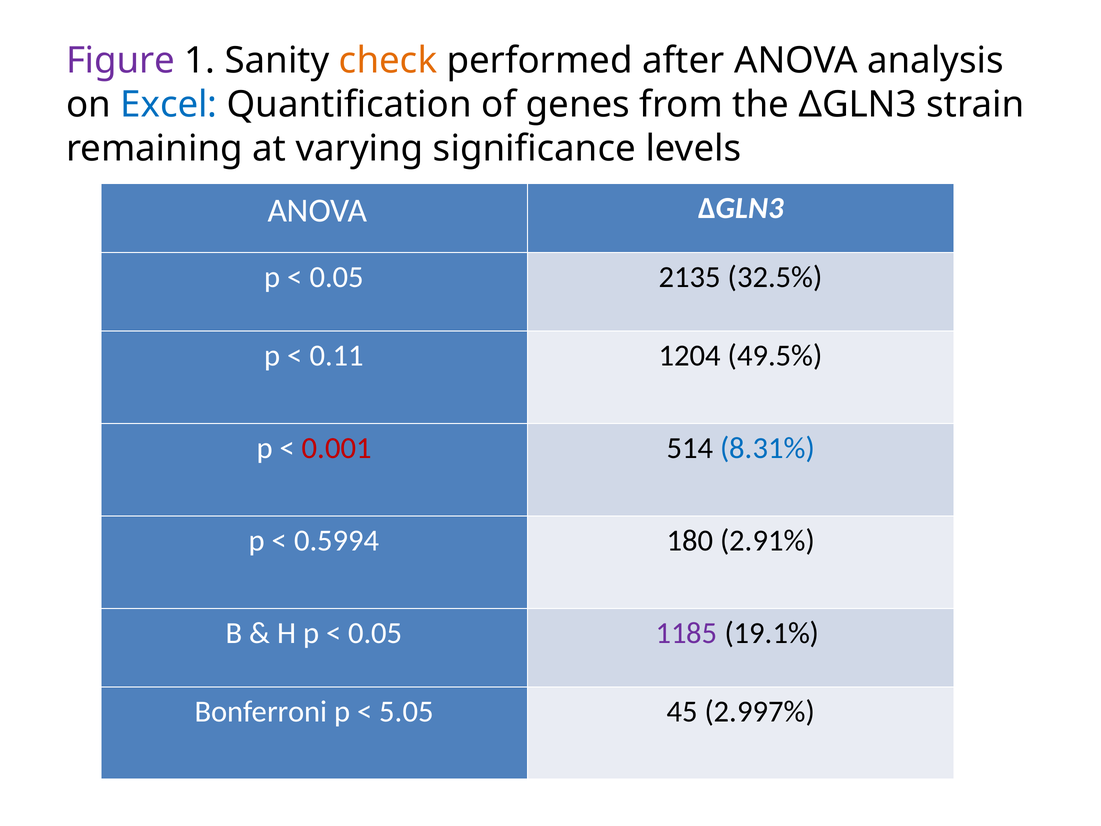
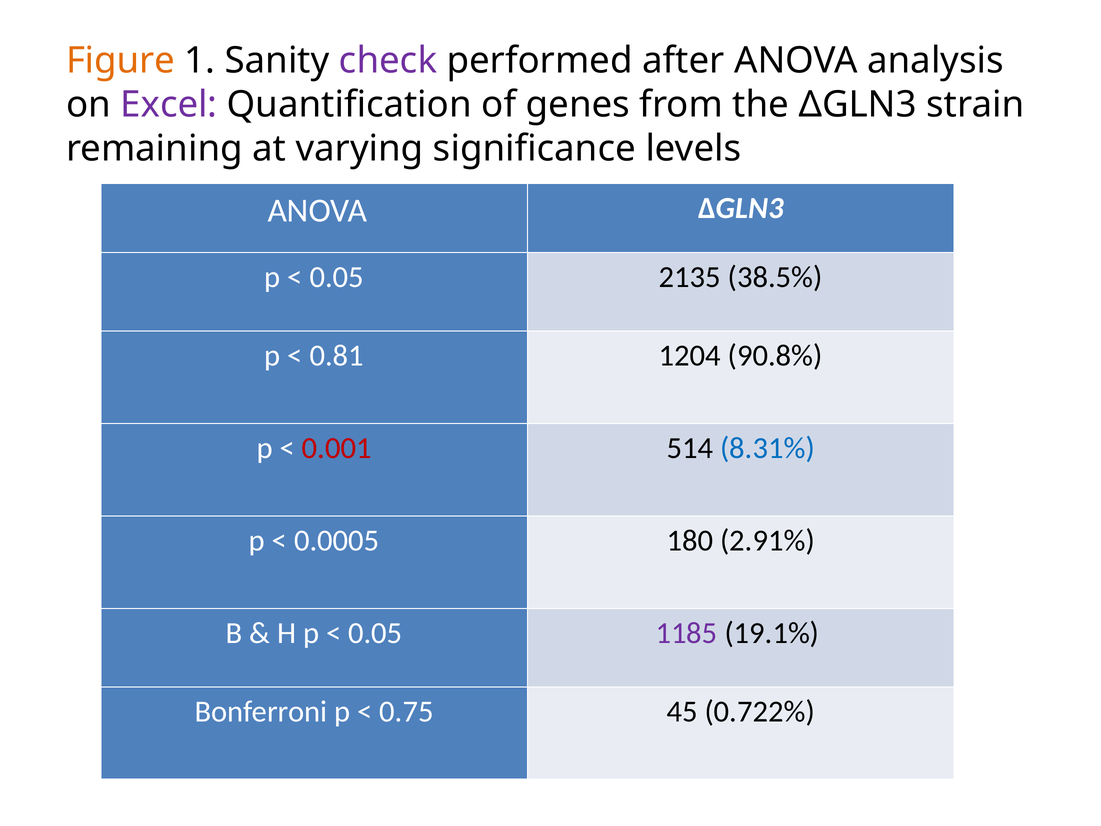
Figure colour: purple -> orange
check colour: orange -> purple
Excel colour: blue -> purple
32.5%: 32.5% -> 38.5%
0.11: 0.11 -> 0.81
49.5%: 49.5% -> 90.8%
0.5994: 0.5994 -> 0.0005
5.05: 5.05 -> 0.75
2.997%: 2.997% -> 0.722%
